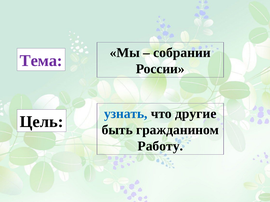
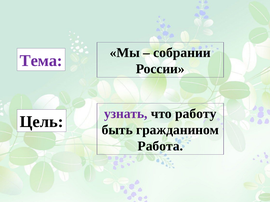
узнать colour: blue -> purple
другие: другие -> работу
Работу: Работу -> Работа
